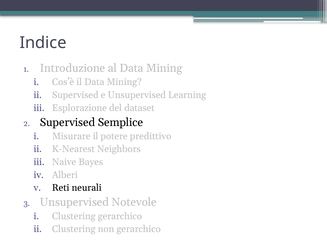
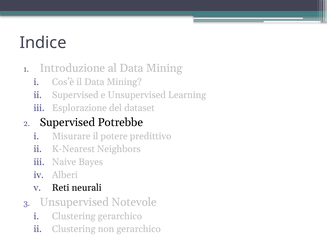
Semplice: Semplice -> Potrebbe
